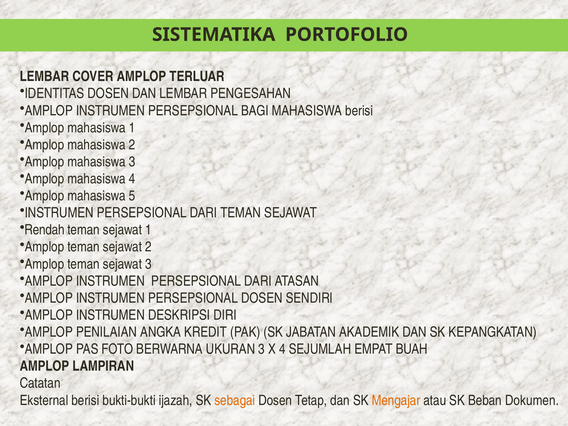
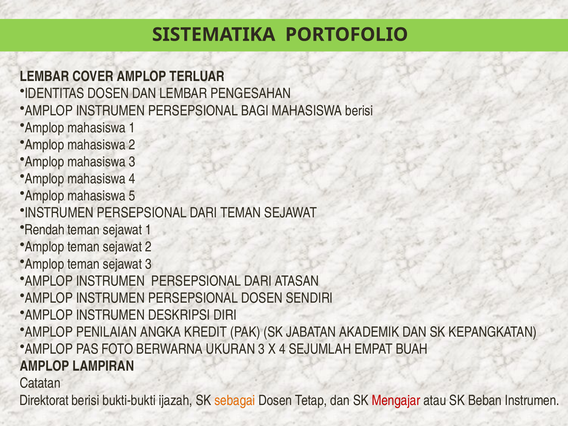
Eksternal: Eksternal -> Direktorat
Mengajar colour: orange -> red
Beban Dokumen: Dokumen -> Instrumen
